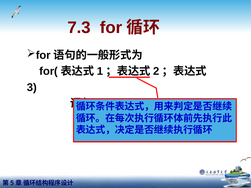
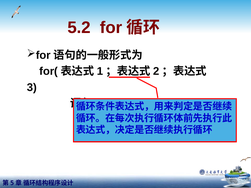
7.3: 7.3 -> 5.2
